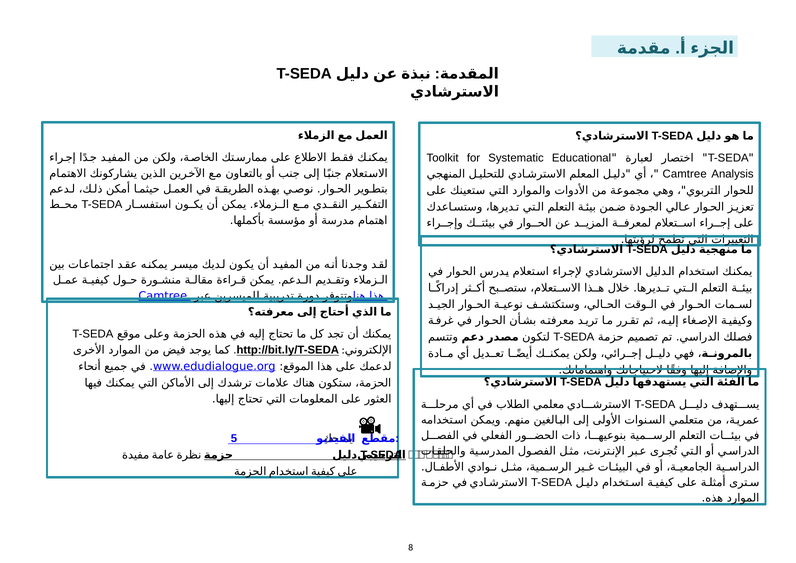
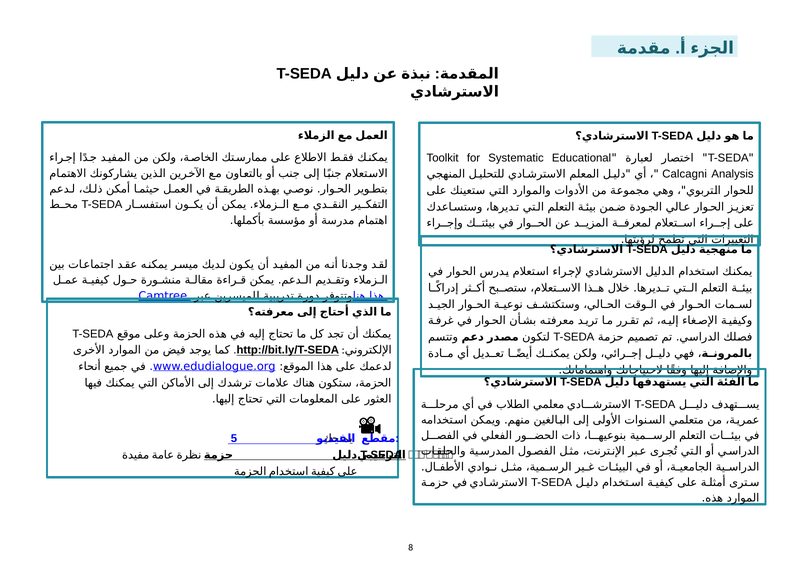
Camtree at (685, 174): Camtree -> Calcagni
